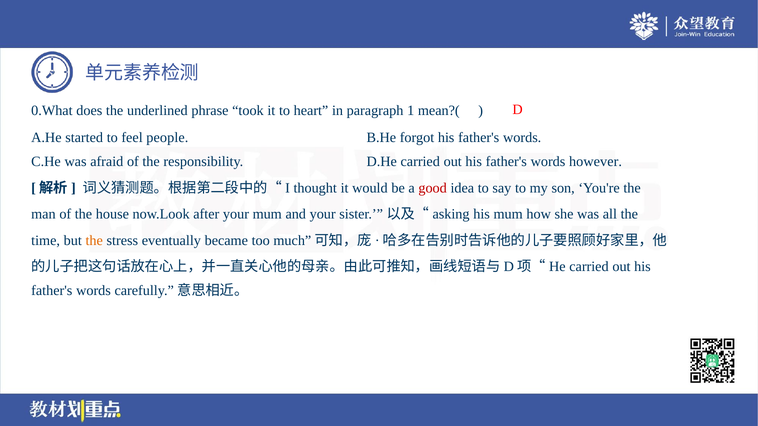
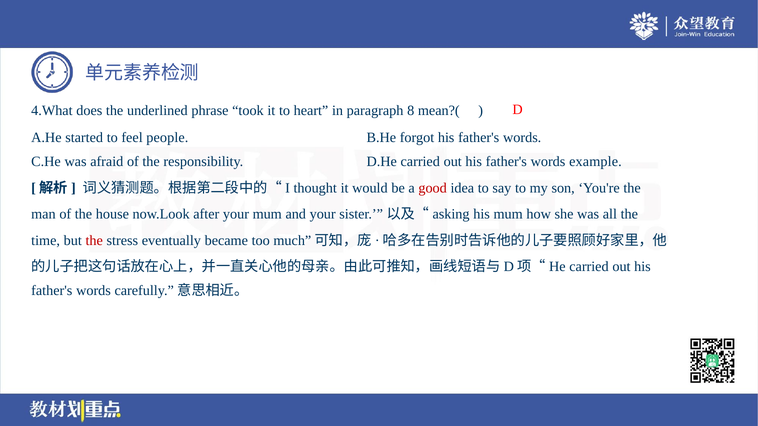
0.What: 0.What -> 4.What
1: 1 -> 8
however: however -> example
the at (94, 241) colour: orange -> red
